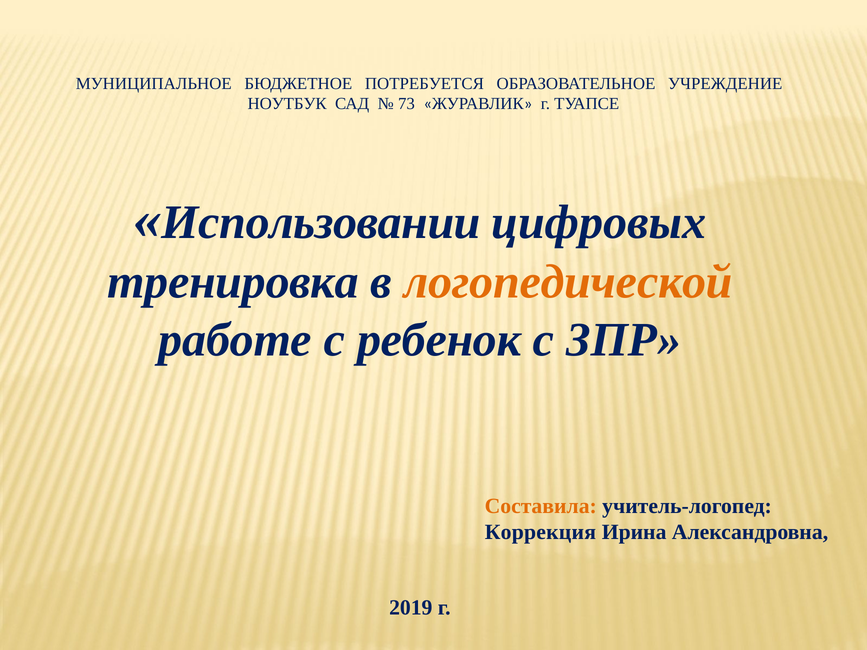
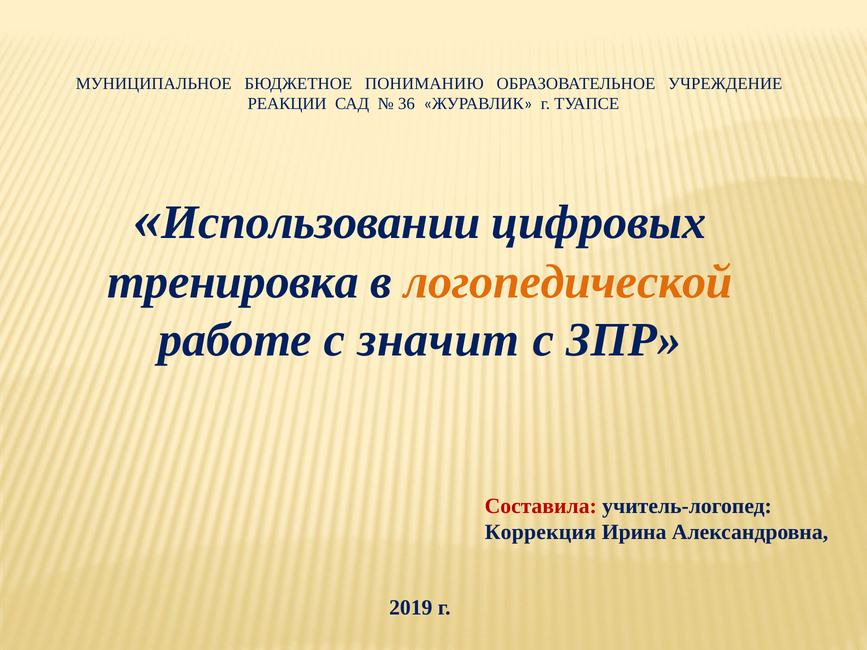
ПОТРЕБУЕТСЯ: ПОТРЕБУЕТСЯ -> ПОНИМАНИЮ
НОУТБУК: НОУТБУК -> РЕАКЦИИ
73: 73 -> 36
ребенок: ребенок -> значит
Составила colour: orange -> red
